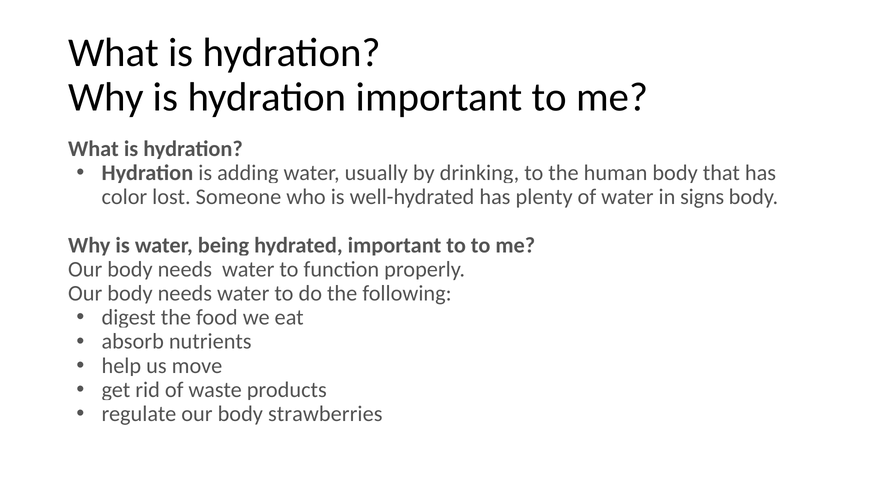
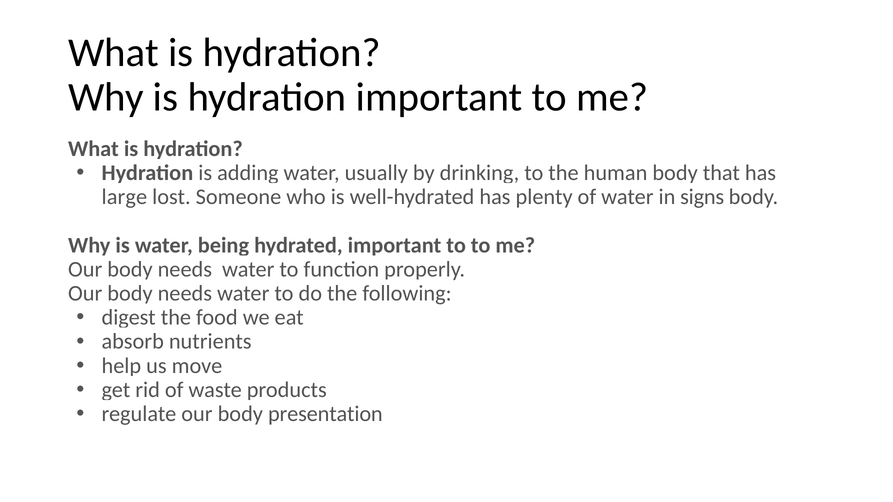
color: color -> large
strawberries: strawberries -> presentation
